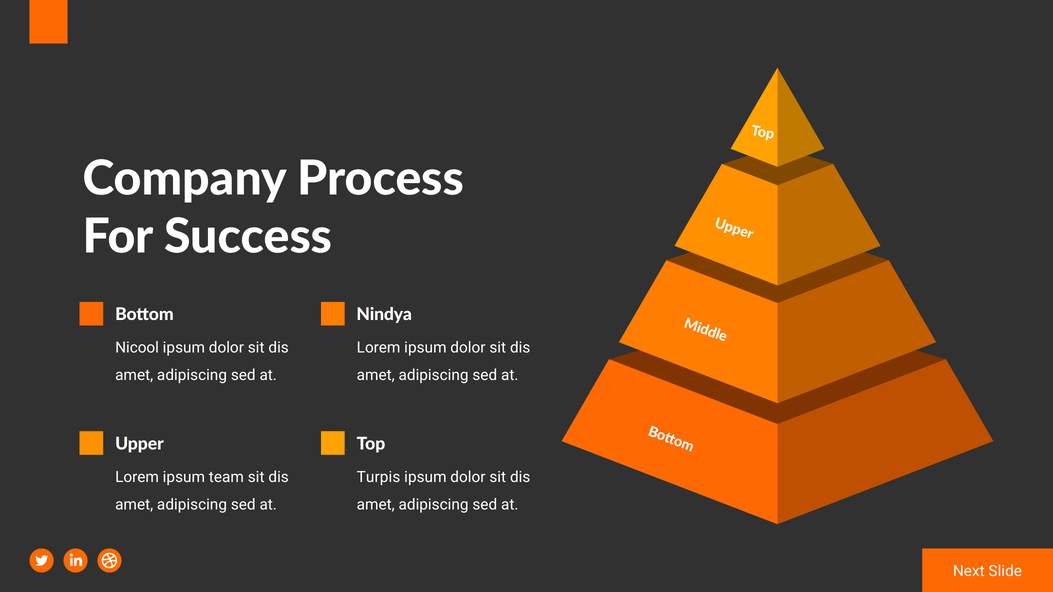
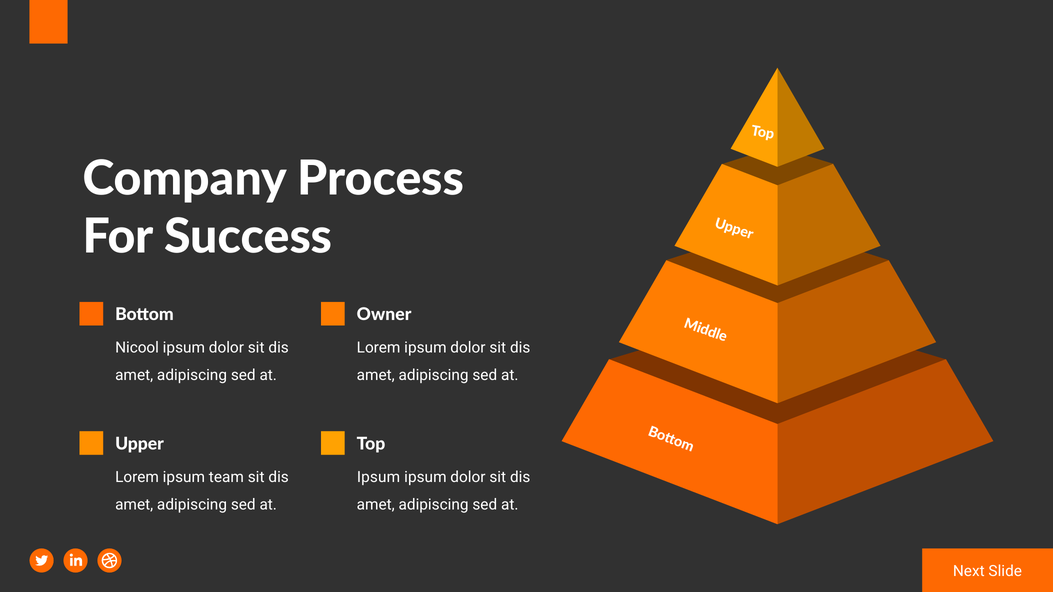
Nindya: Nindya -> Owner
Turpis at (379, 477): Turpis -> Ipsum
